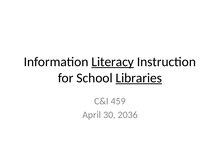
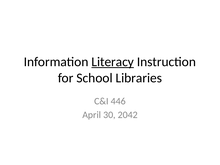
Libraries underline: present -> none
459: 459 -> 446
2036: 2036 -> 2042
